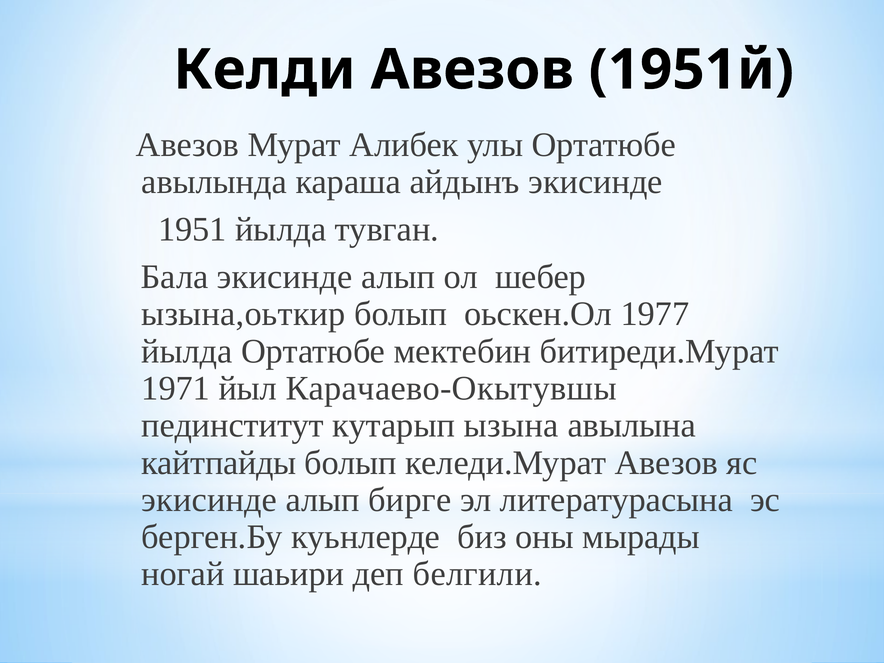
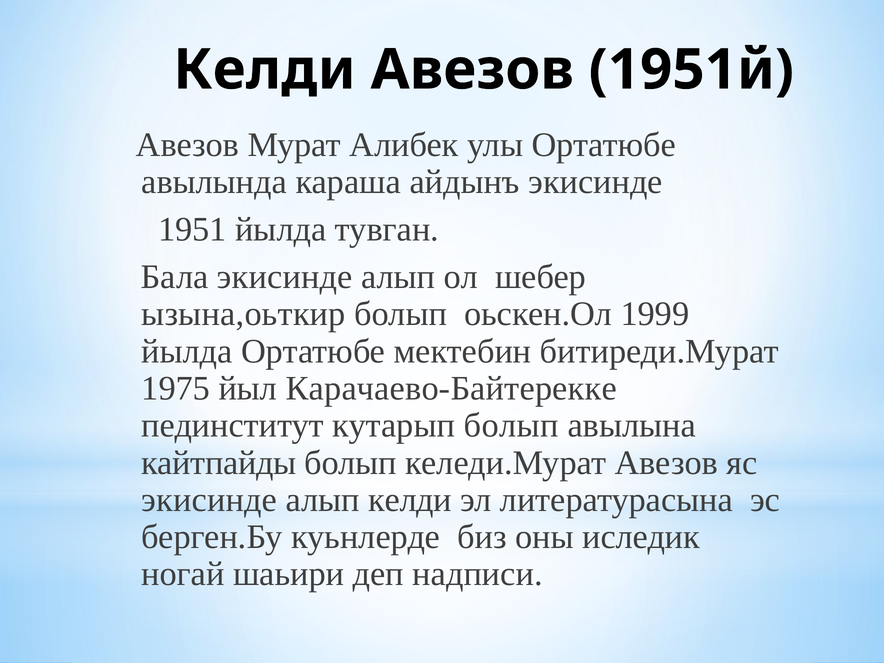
1977: 1977 -> 1999
1971: 1971 -> 1975
Карачаево-Окытувшы: Карачаево-Окытувшы -> Карачаево-Байтерекке
кутарып ызына: ызына -> болып
алып бирге: бирге -> келди
мырады: мырады -> иследик
белгили: белгили -> надписи
